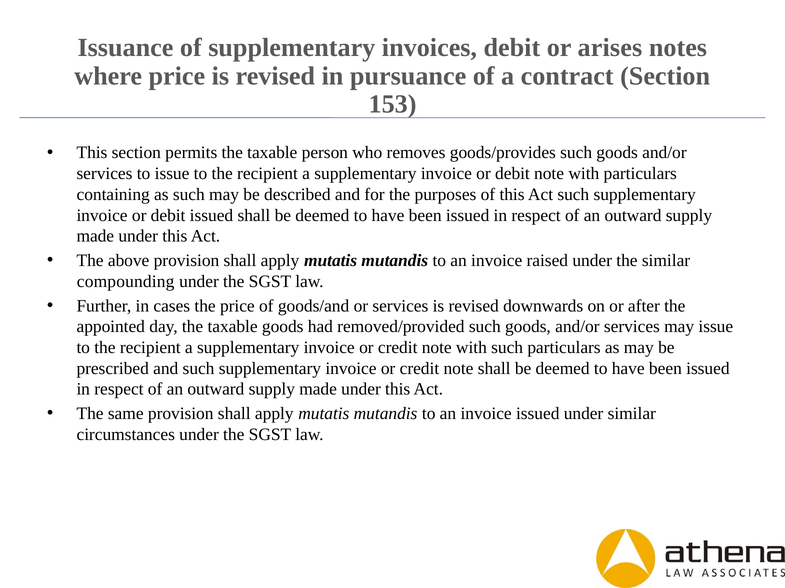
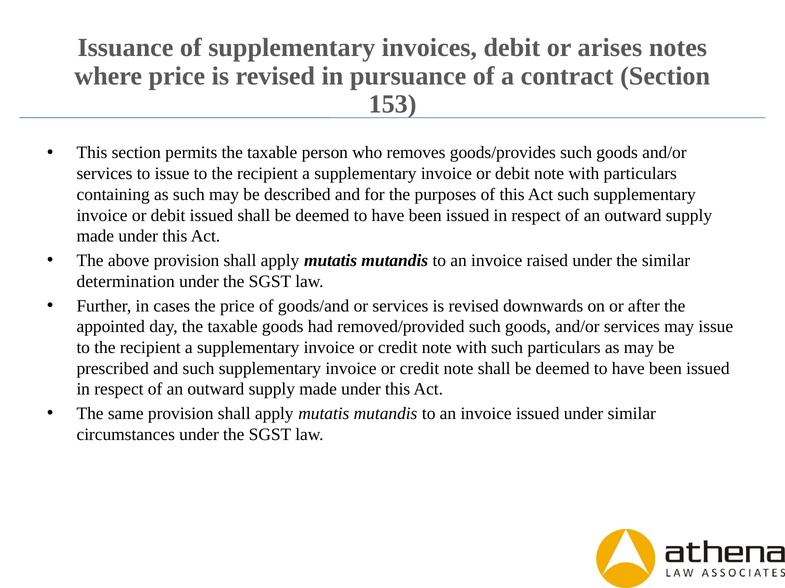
compounding: compounding -> determination
